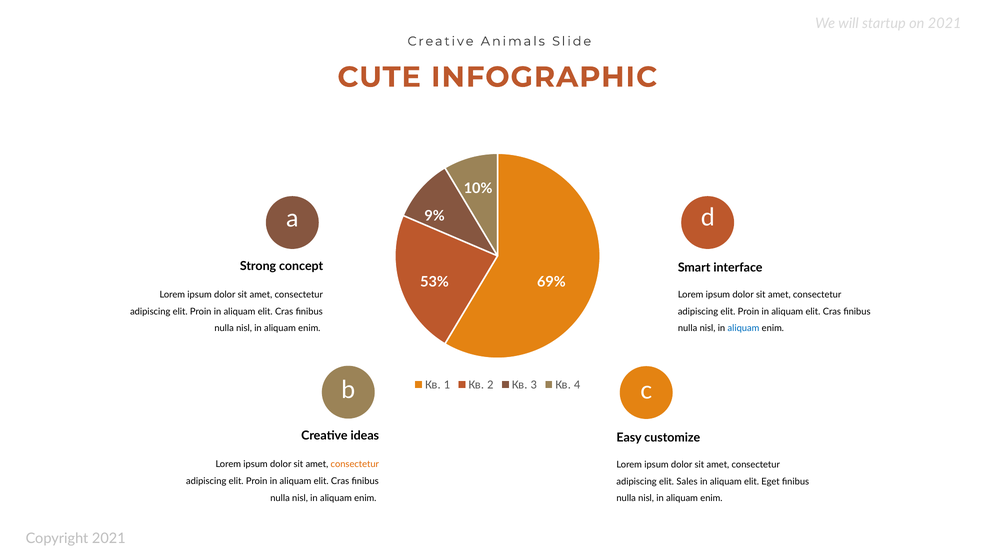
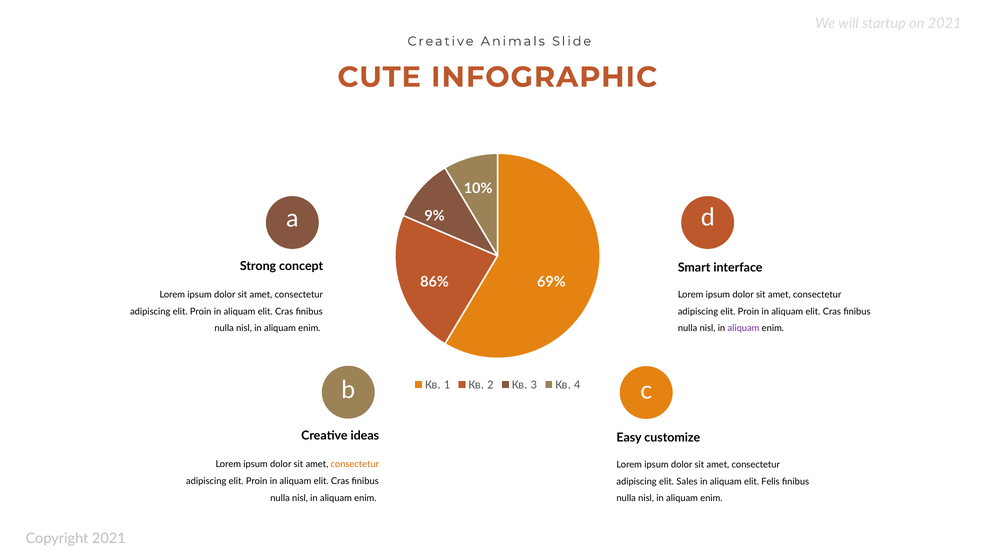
53%: 53% -> 86%
aliquam at (743, 329) colour: blue -> purple
Eget: Eget -> Felis
